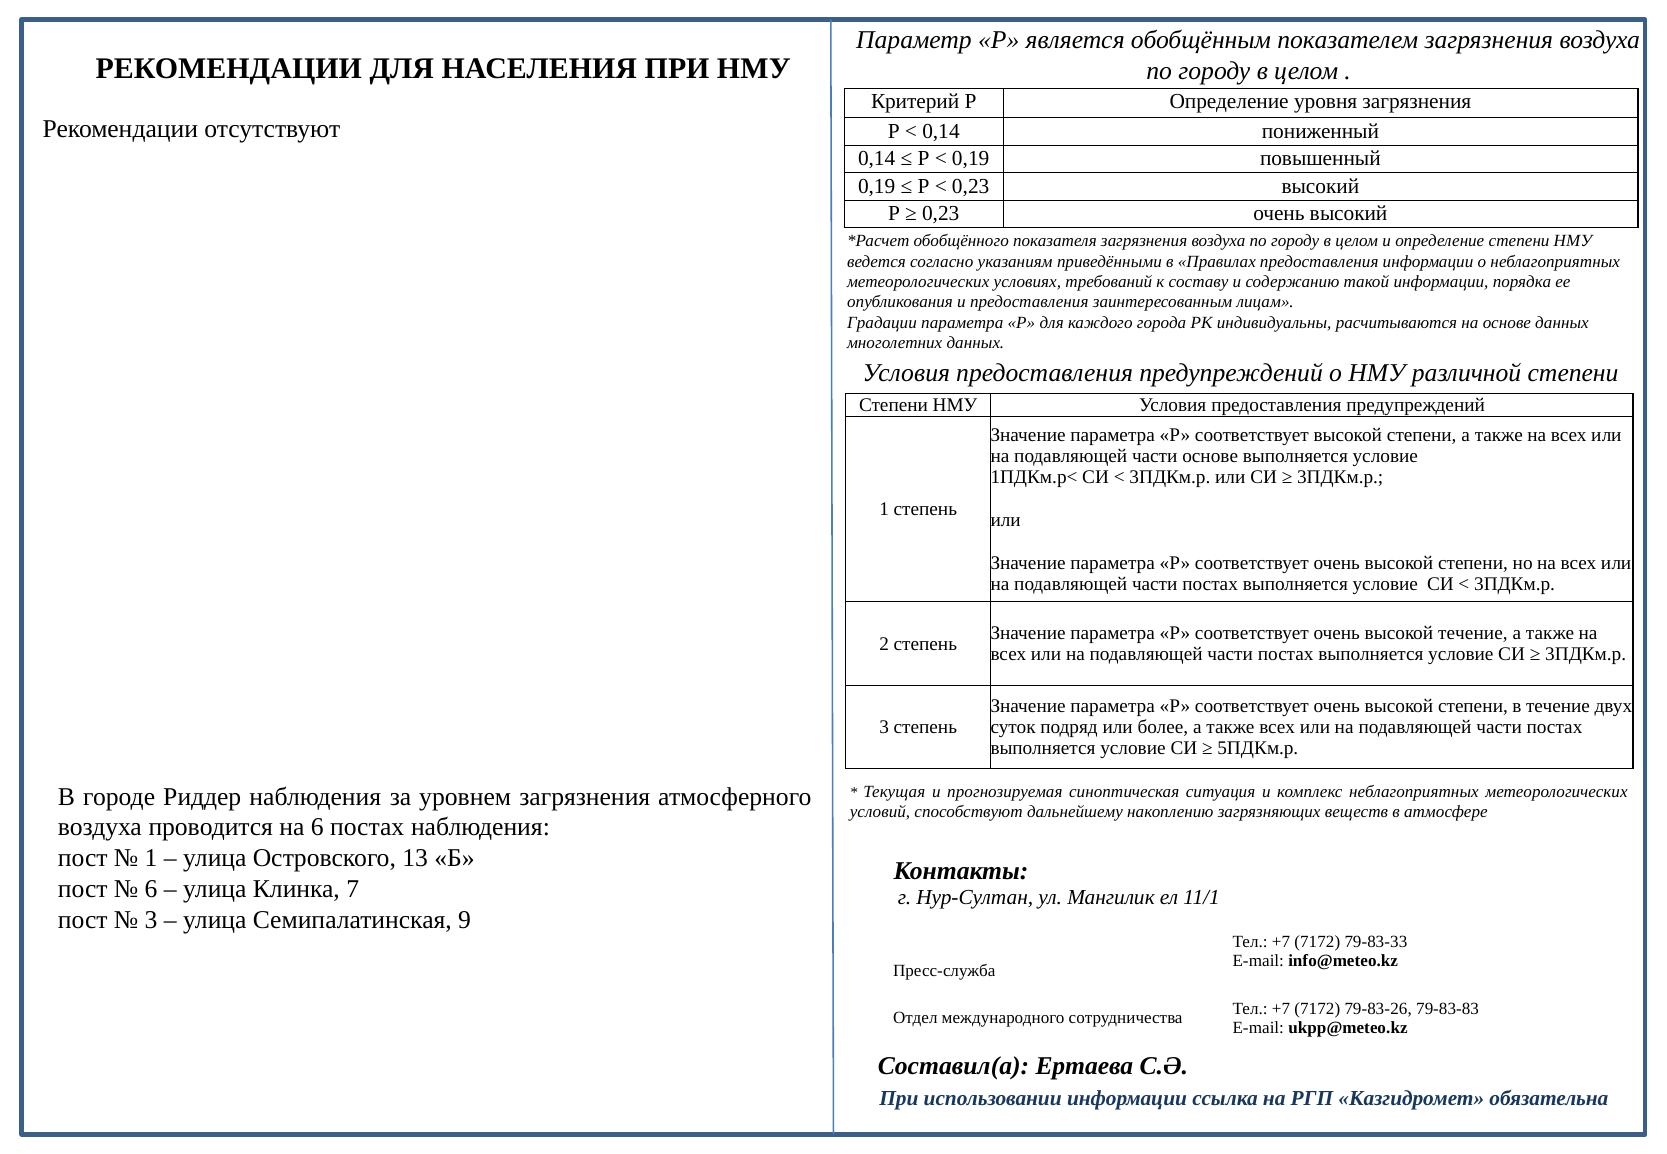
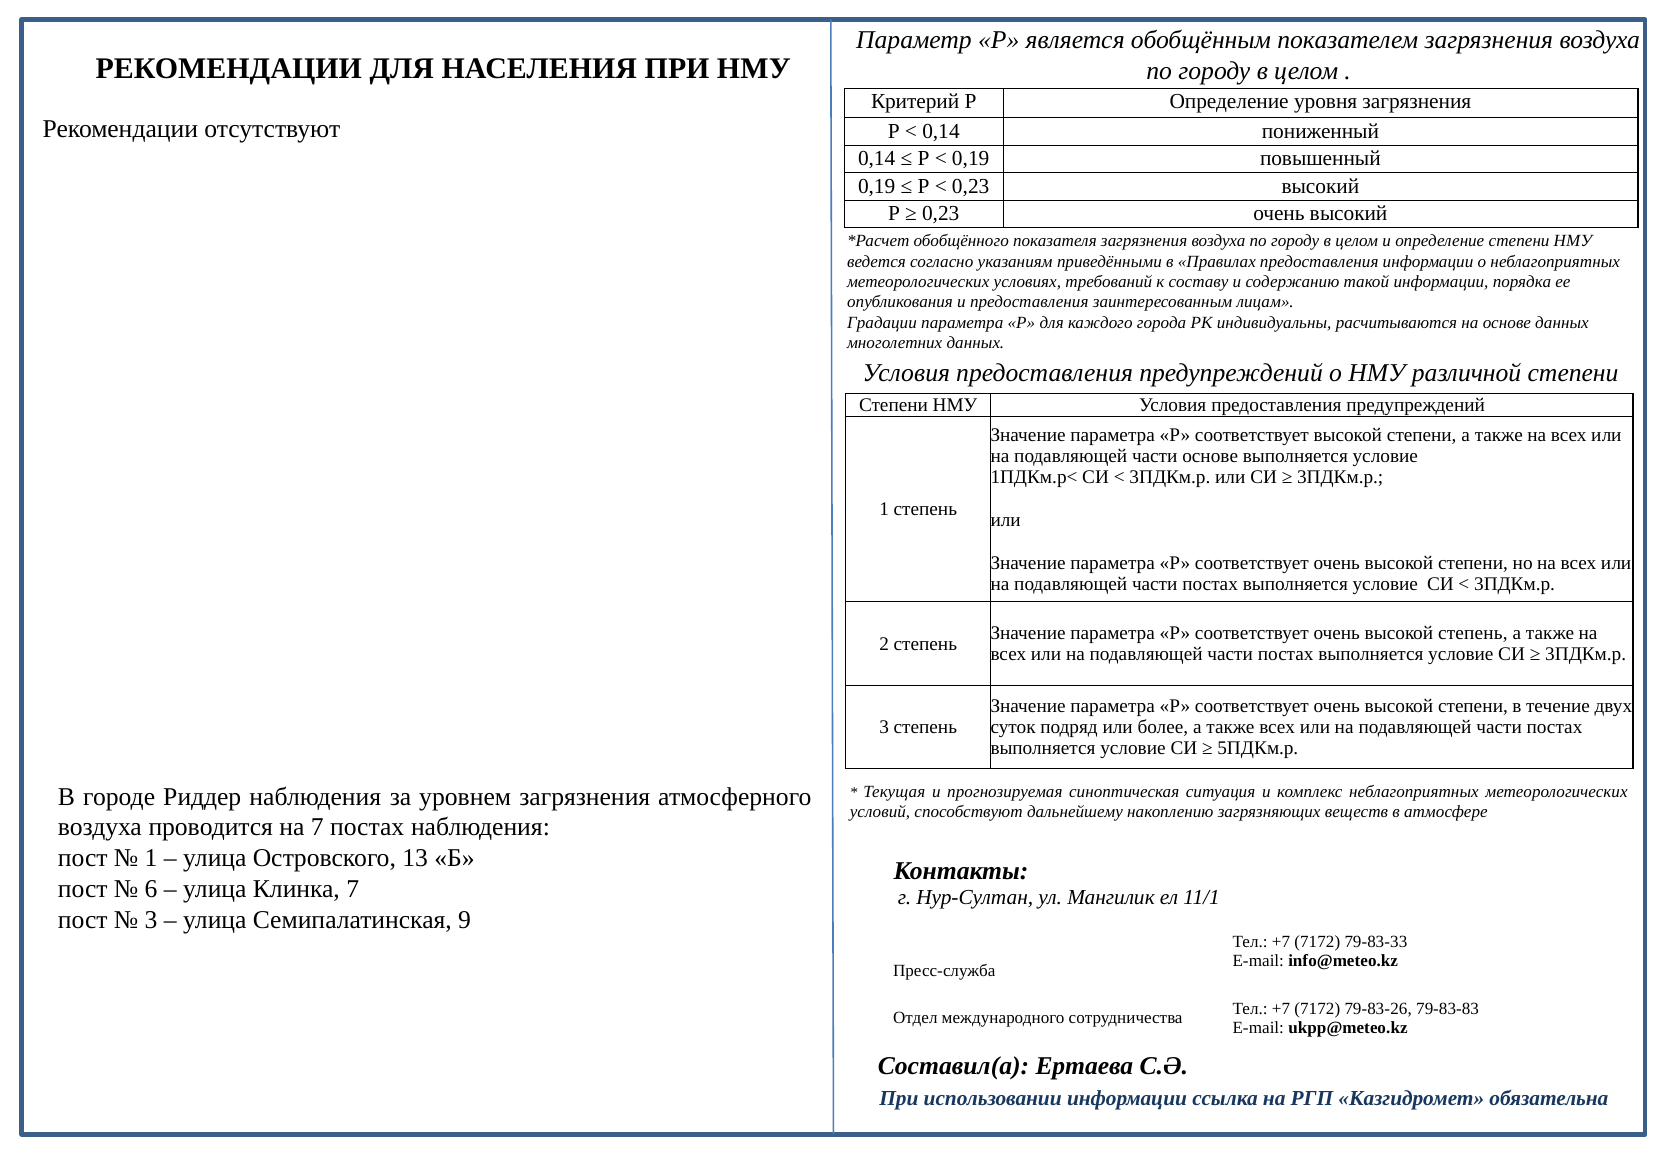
высокой течение: течение -> степень
на 6: 6 -> 7
